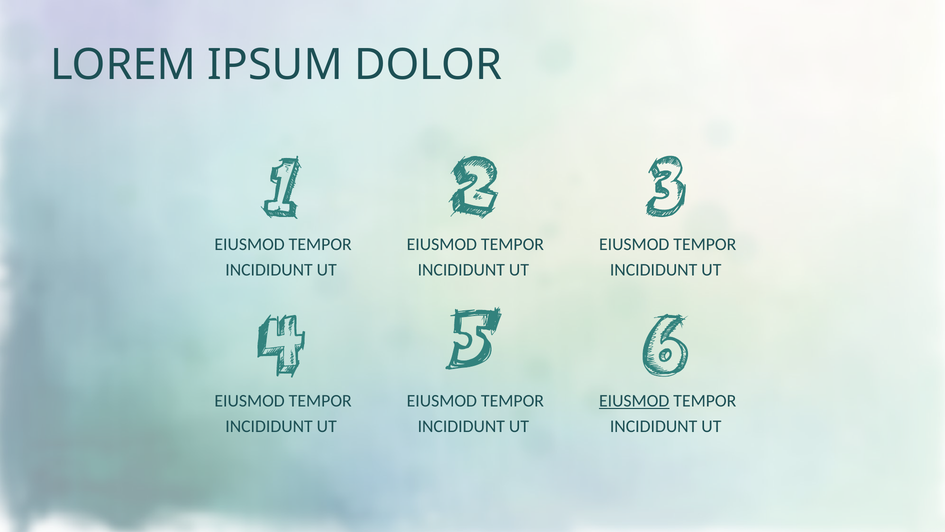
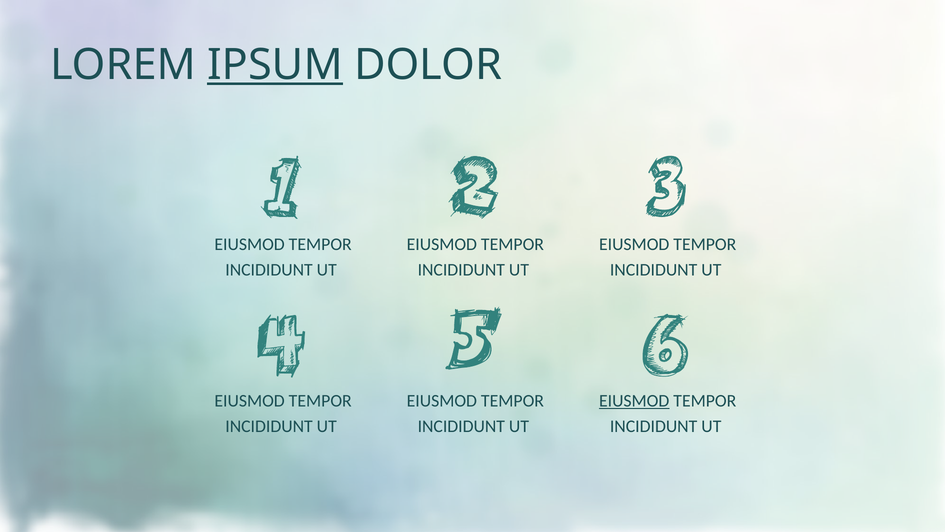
IPSUM underline: none -> present
